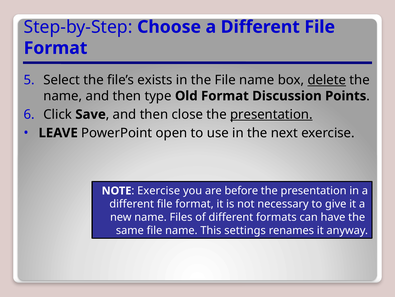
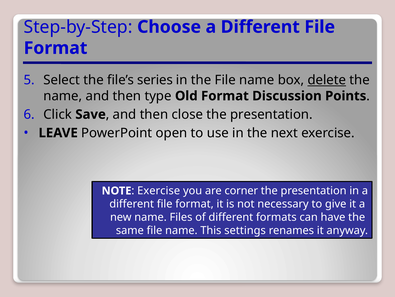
exists: exists -> series
presentation at (271, 114) underline: present -> none
before: before -> corner
